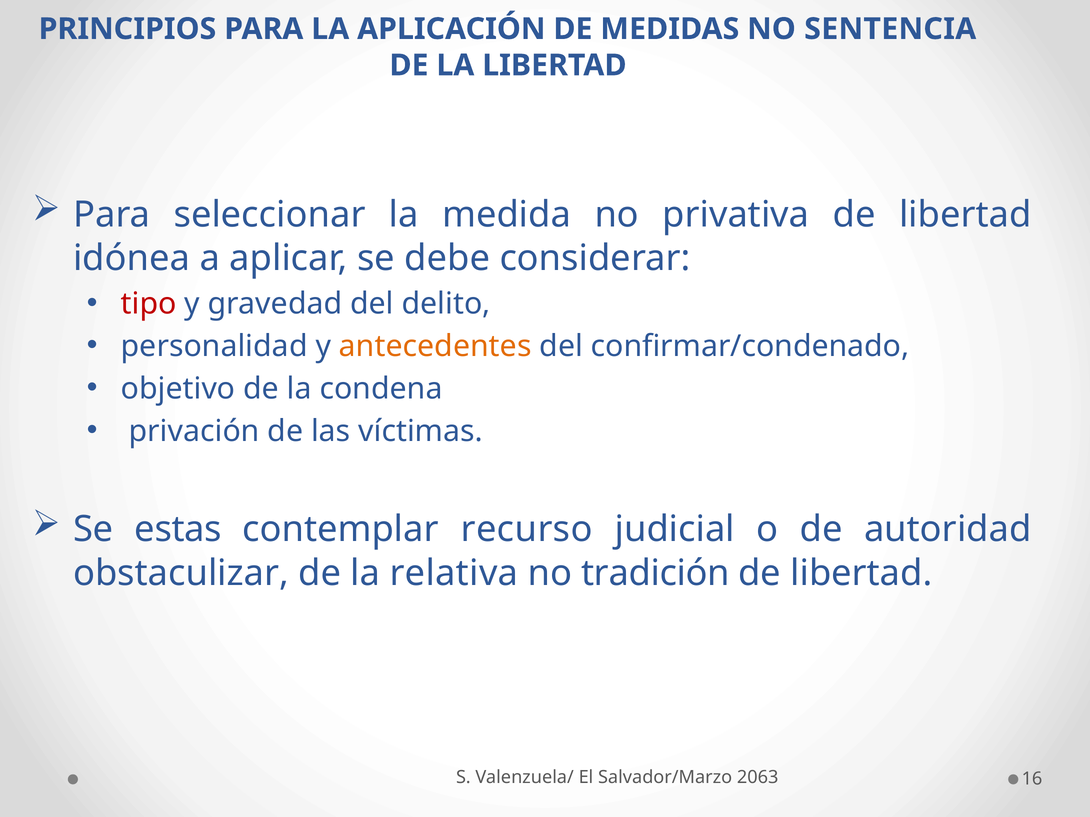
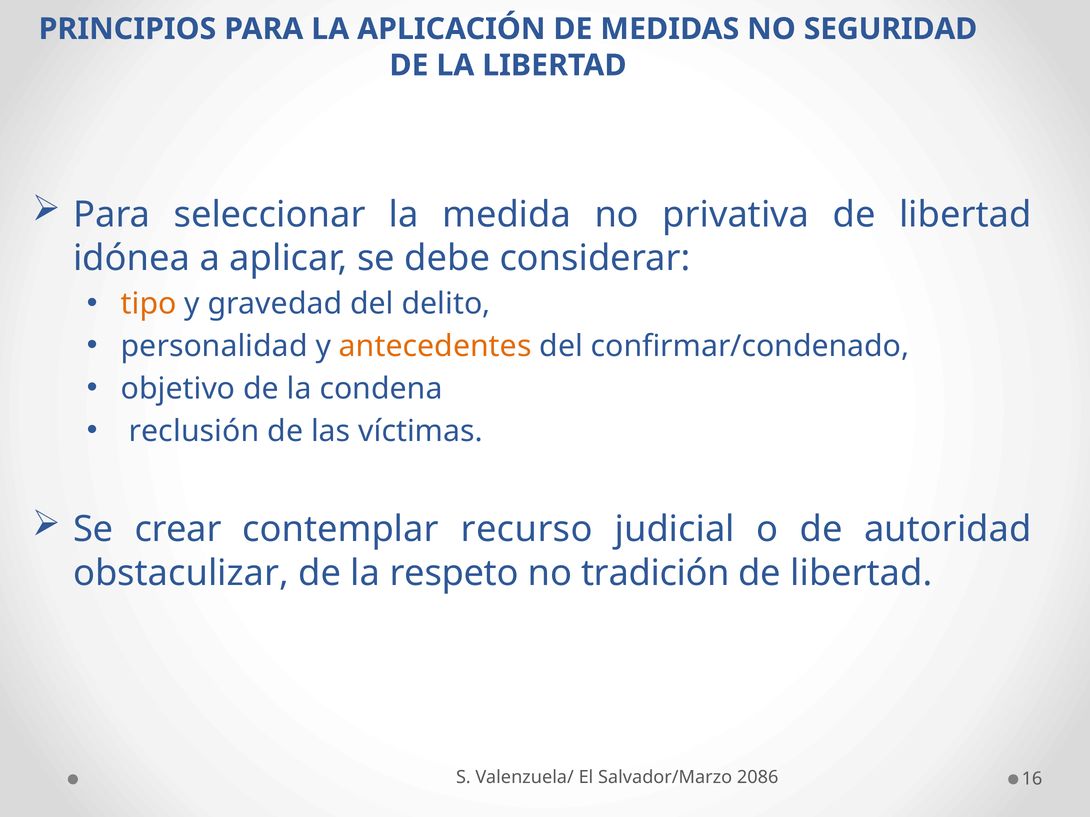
SENTENCIA: SENTENCIA -> SEGURIDAD
tipo colour: red -> orange
privación: privación -> reclusión
estas: estas -> crear
relativa: relativa -> respeto
2063: 2063 -> 2086
